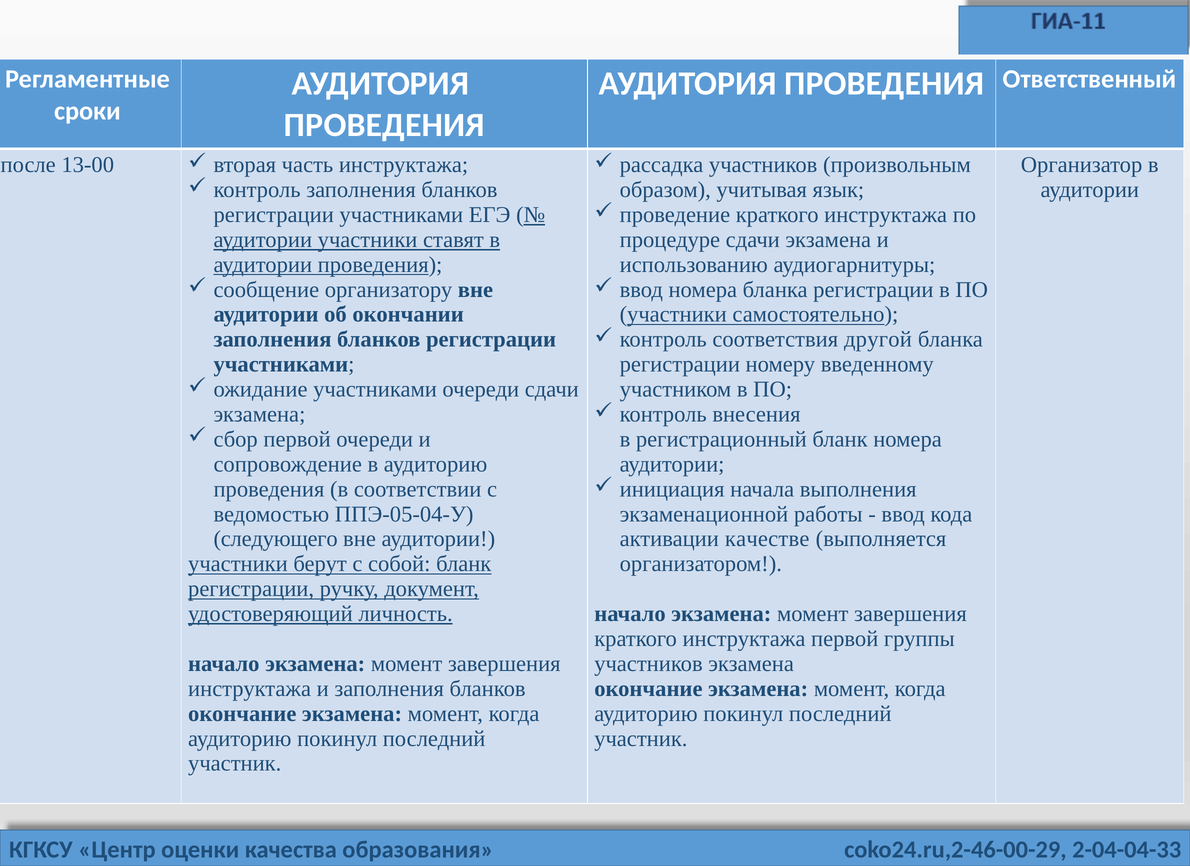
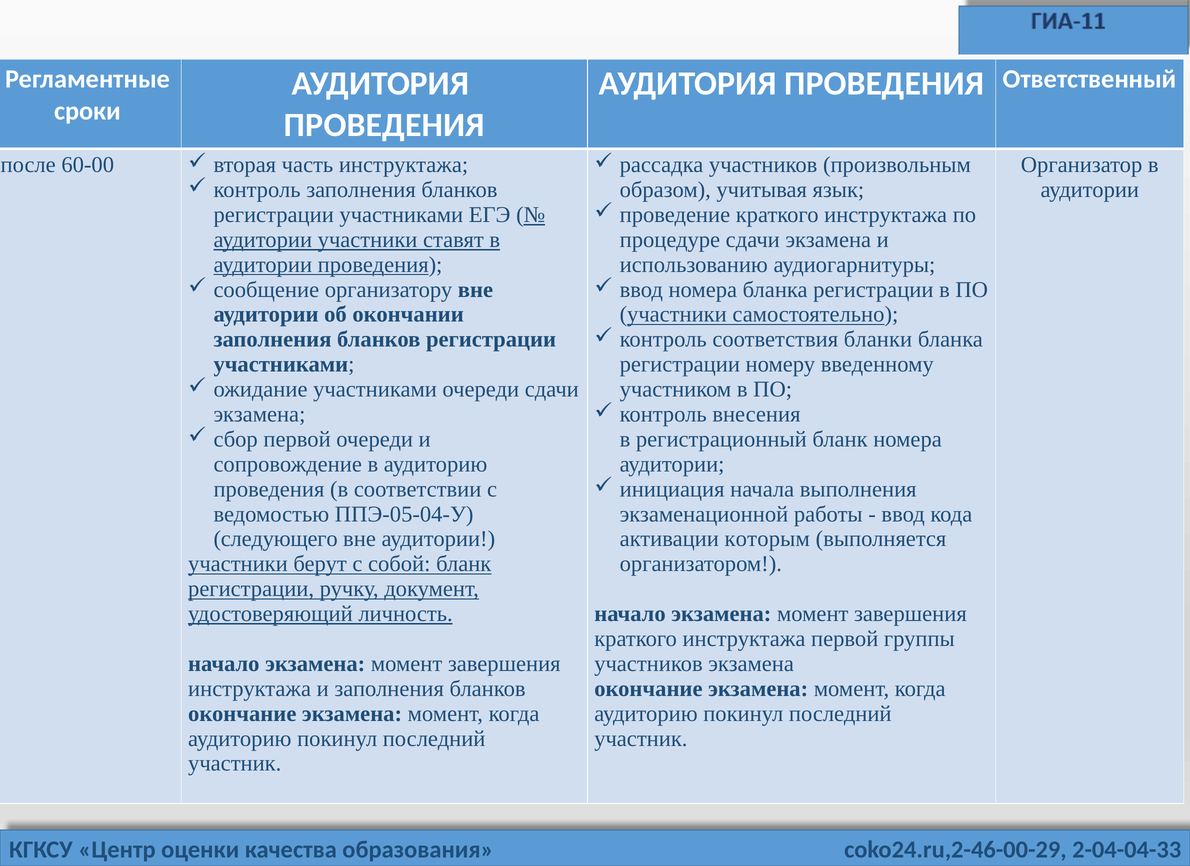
13-00: 13-00 -> 60-00
другой: другой -> бланки
качестве: качестве -> которым
